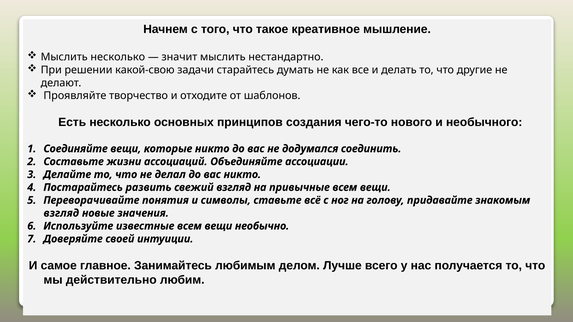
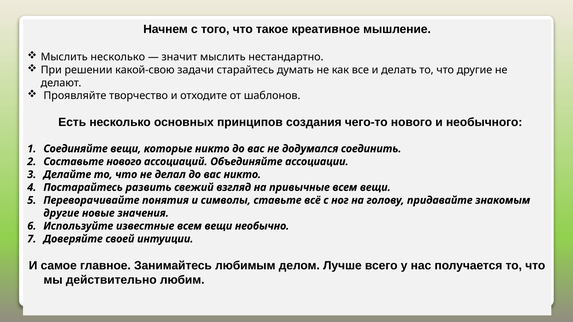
Составьте жизни: жизни -> нового
взгляд at (61, 213): взгляд -> другие
